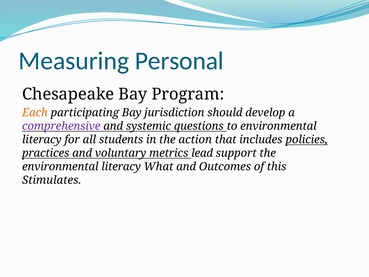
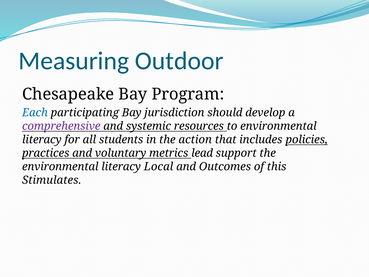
Personal: Personal -> Outdoor
Each colour: orange -> blue
questions: questions -> resources
What: What -> Local
